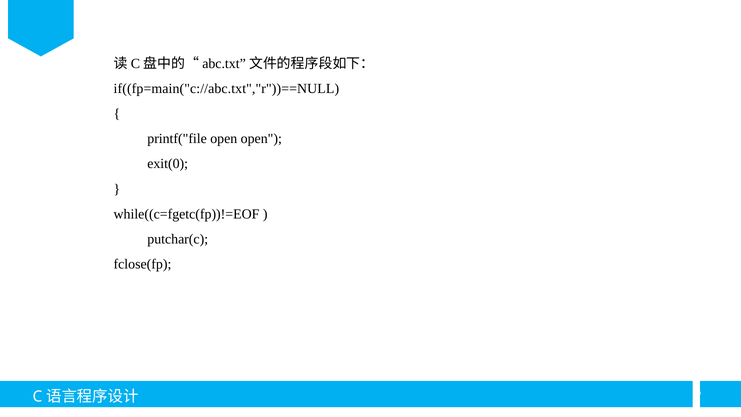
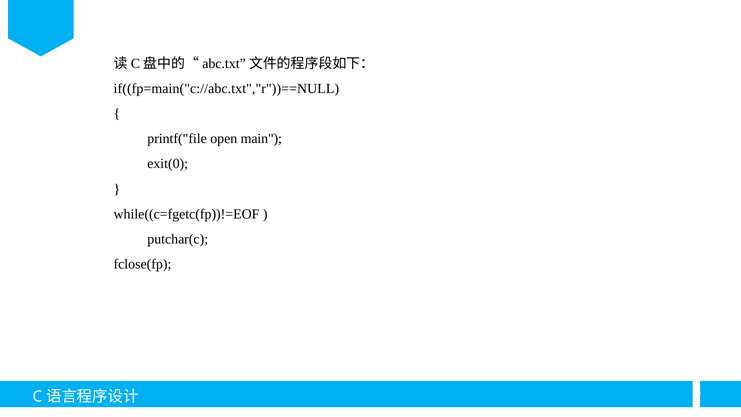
open open: open -> main
